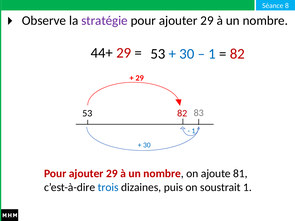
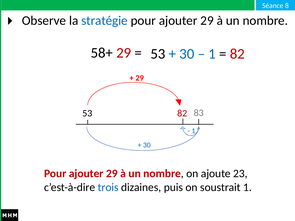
stratégie colour: purple -> blue
44+: 44+ -> 58+
81: 81 -> 23
